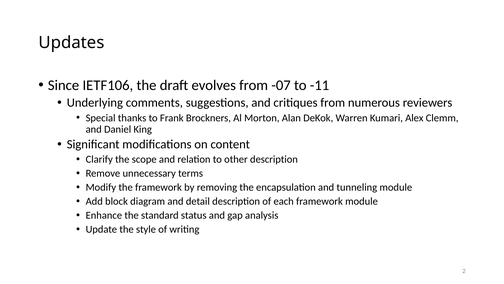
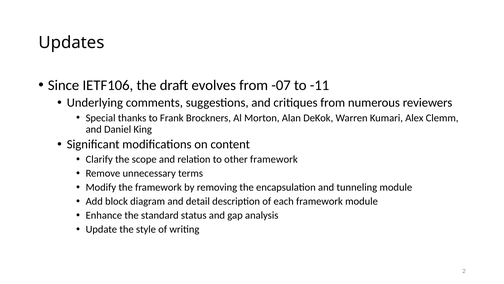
other description: description -> framework
